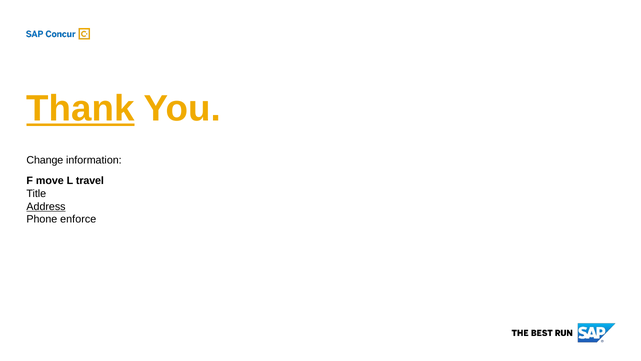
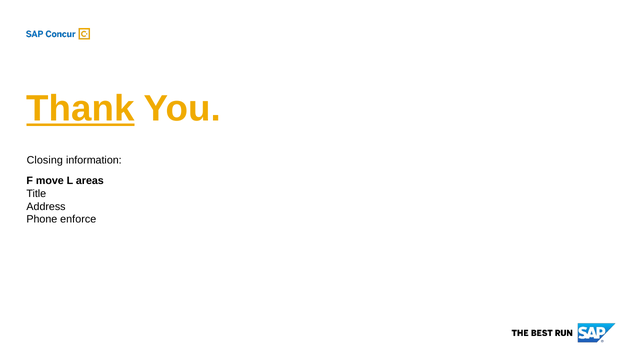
Change: Change -> Closing
travel: travel -> areas
Address underline: present -> none
